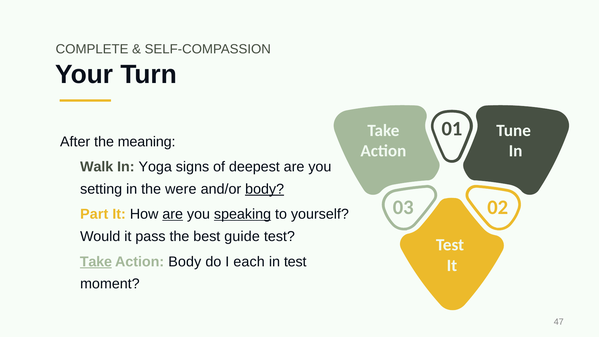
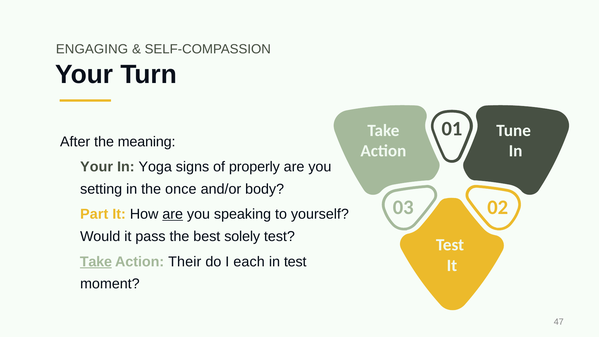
COMPLETE: COMPLETE -> ENGAGING
Walk at (97, 167): Walk -> Your
deepest: deepest -> properly
were: were -> once
body at (265, 189) underline: present -> none
speaking underline: present -> none
guide: guide -> solely
Action Body: Body -> Their
